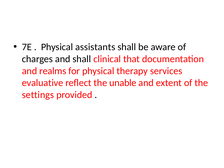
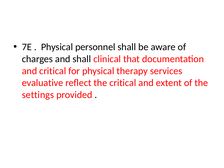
assistants: assistants -> personnel
and realms: realms -> critical
the unable: unable -> critical
